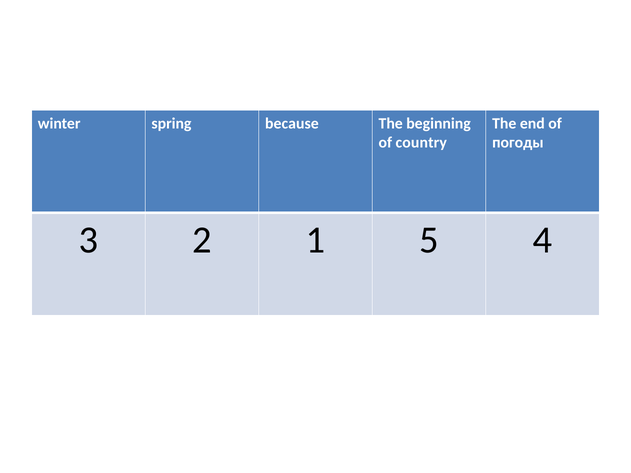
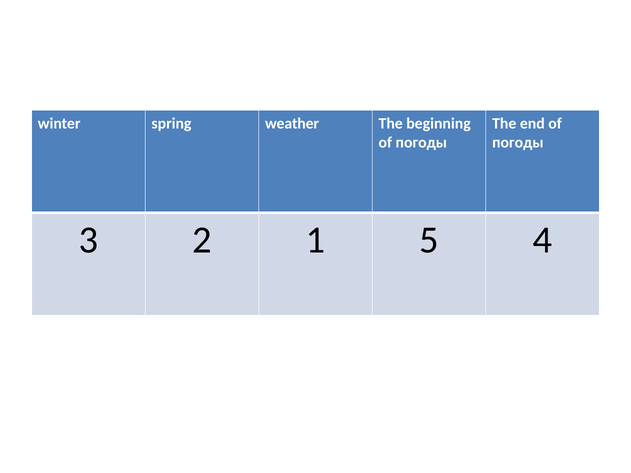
because: because -> weather
country at (421, 143): country -> погоды
